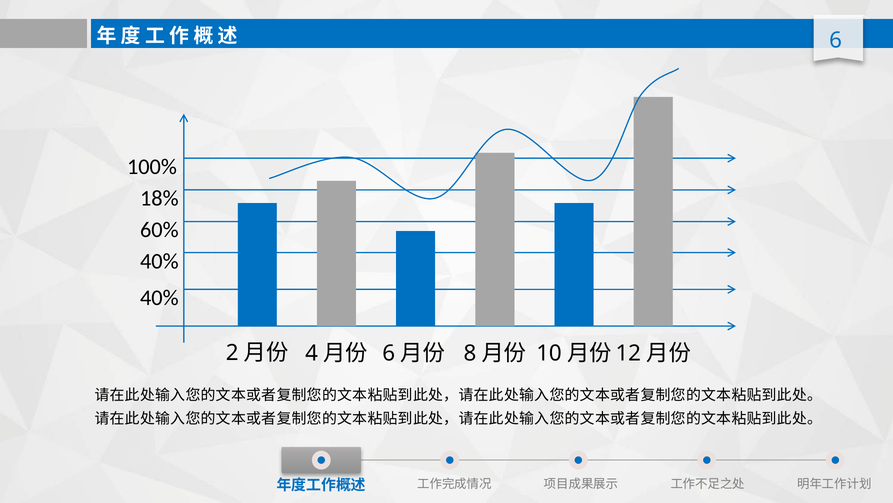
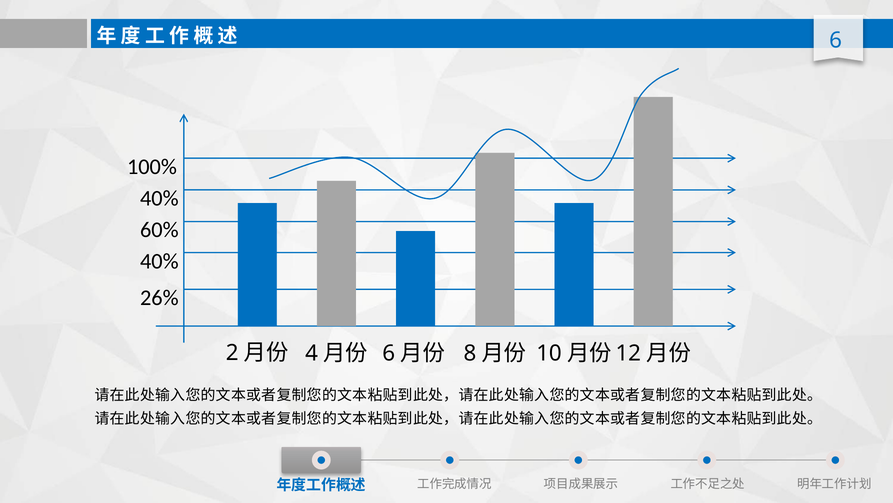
18% at (159, 198): 18% -> 40%
40% at (159, 297): 40% -> 26%
